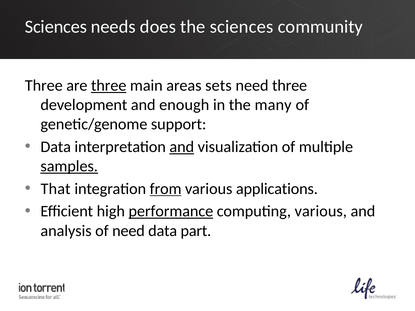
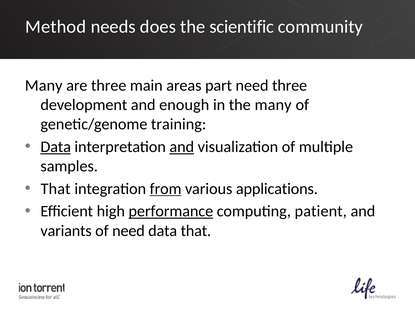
Sciences at (56, 27): Sciences -> Method
the sciences: sciences -> scientific
Three at (44, 86): Three -> Many
three at (109, 86) underline: present -> none
sets: sets -> part
support: support -> training
Data at (56, 147) underline: none -> present
samples underline: present -> none
computing various: various -> patient
analysis: analysis -> variants
data part: part -> that
